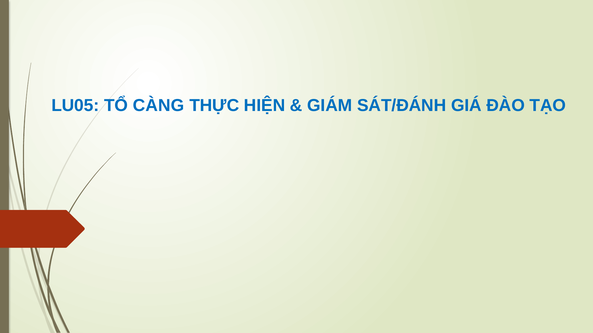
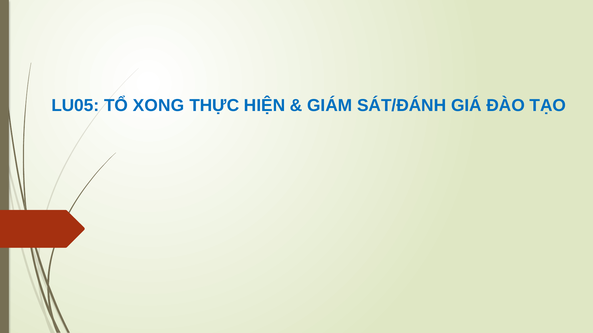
CÀNG: CÀNG -> XONG
